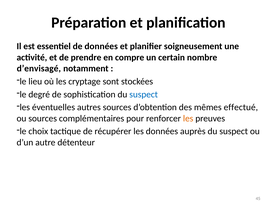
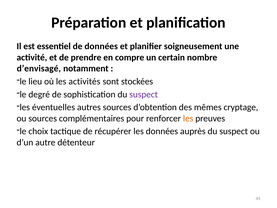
cryptage: cryptage -> activités
suspect at (144, 94) colour: blue -> purple
effectué: effectué -> cryptage
